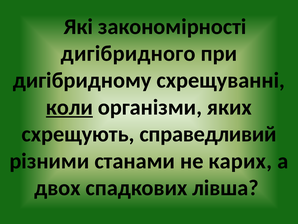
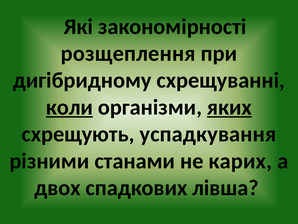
дигібридного: дигібридного -> розщеплення
яких underline: none -> present
справедливий: справедливий -> успадкування
